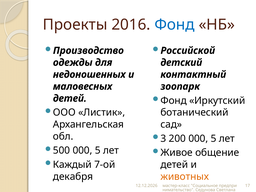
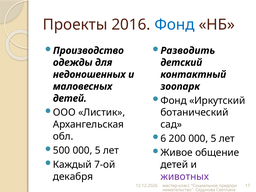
Российской: Российской -> Разводить
3: 3 -> 6
животных colour: orange -> purple
